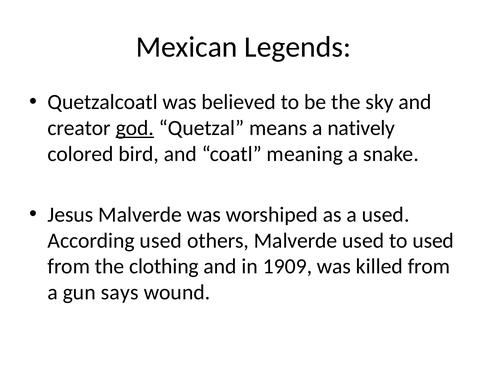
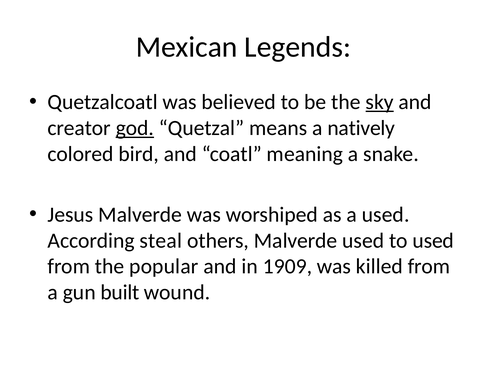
sky underline: none -> present
According used: used -> steal
clothing: clothing -> popular
says: says -> built
